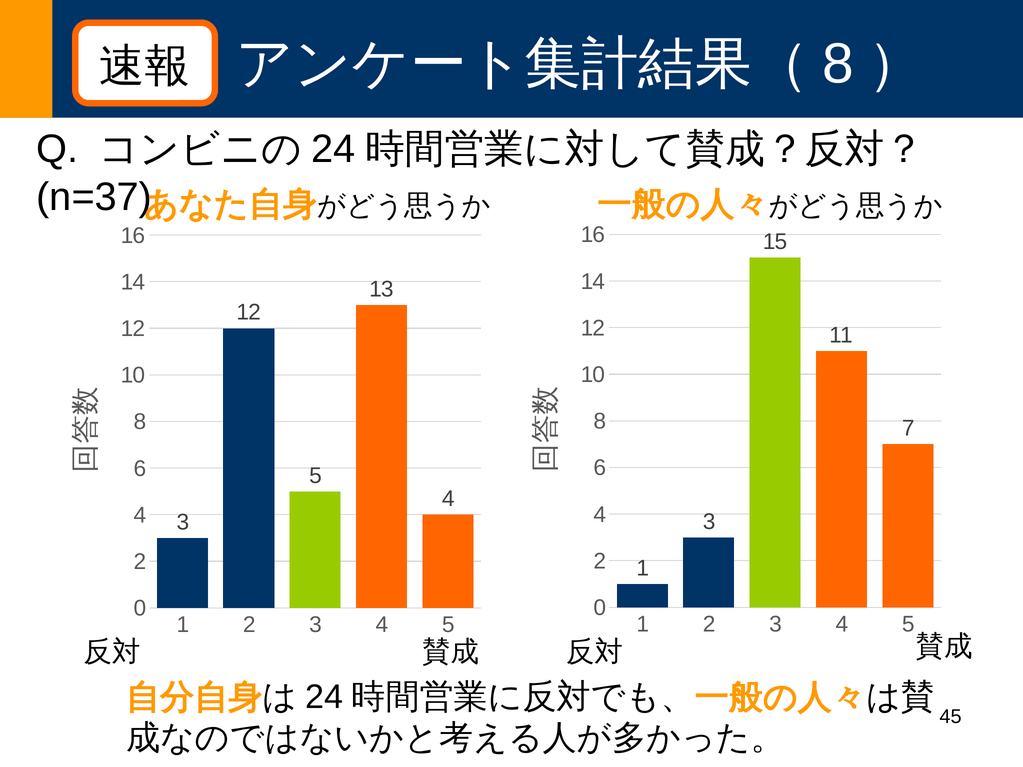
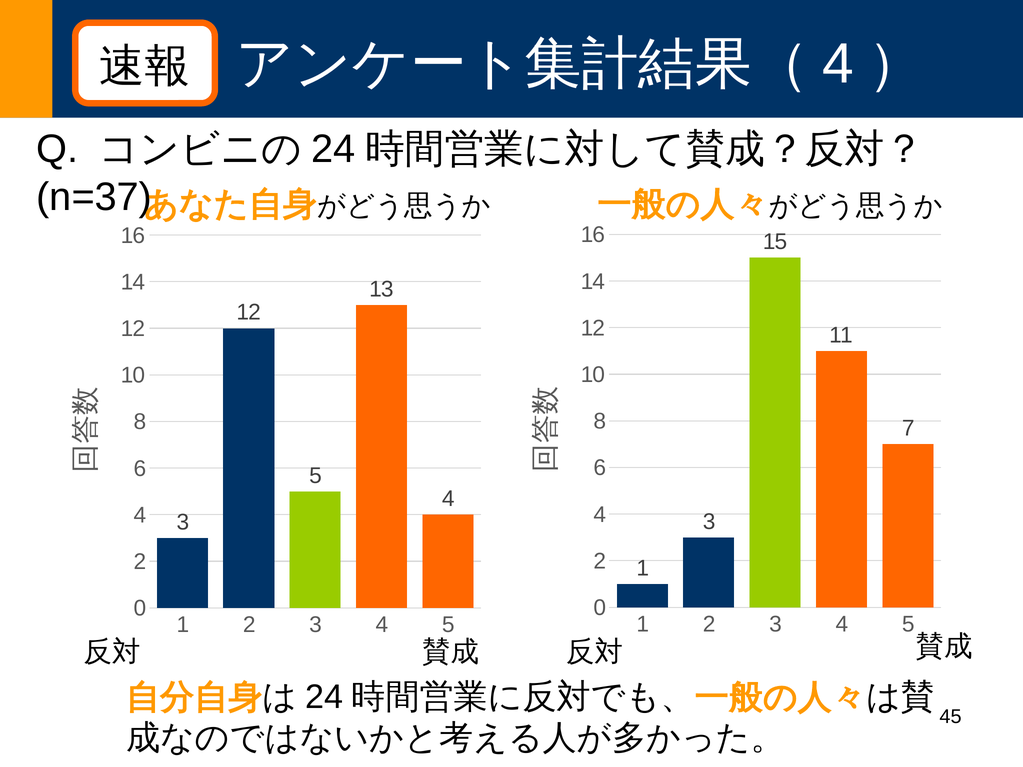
8 at (838, 64): 8 -> 4
